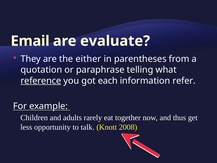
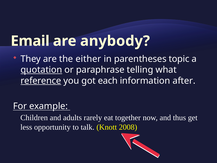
evaluate: evaluate -> anybody
from: from -> topic
quotation underline: none -> present
refer: refer -> after
